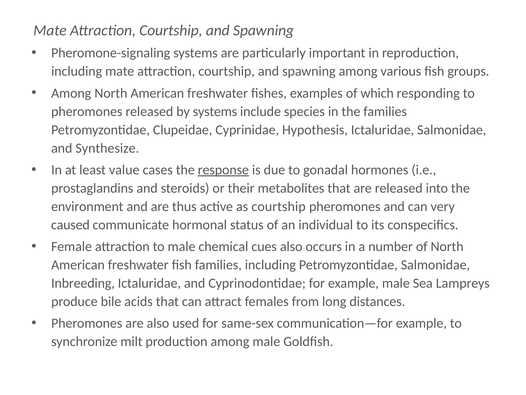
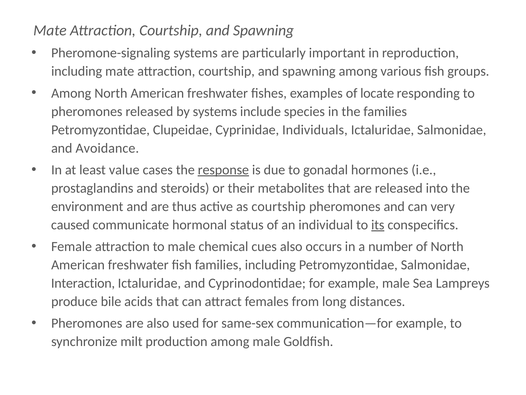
which: which -> locate
Hypothesis: Hypothesis -> Individuals
Synthesize: Synthesize -> Avoidance
its underline: none -> present
Inbreeding: Inbreeding -> Interaction
